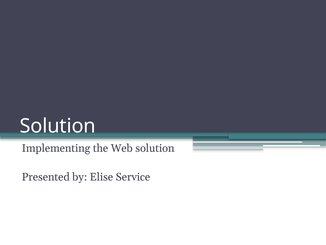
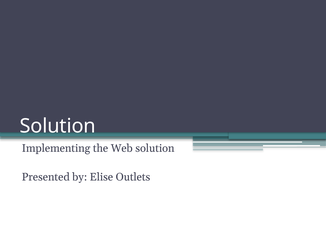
Service: Service -> Outlets
